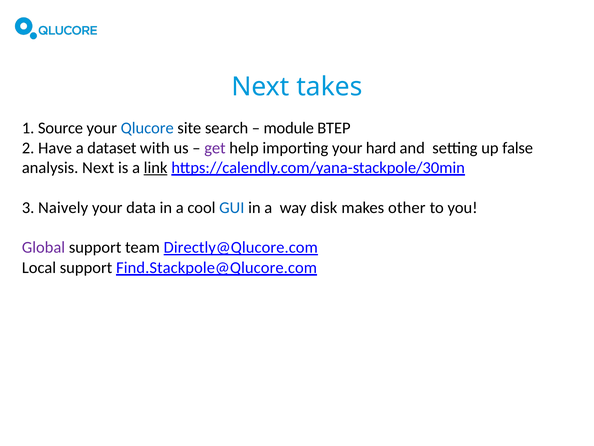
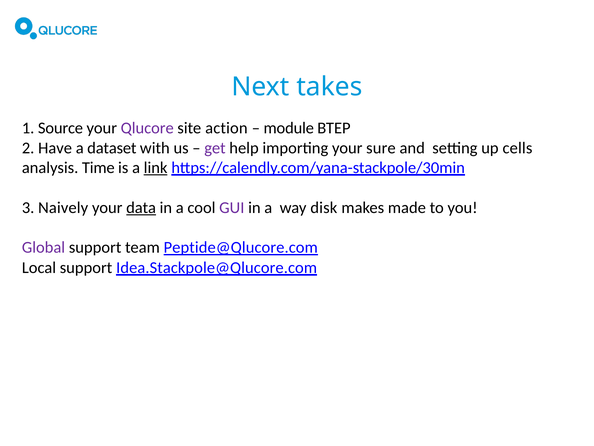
Qlucore colour: blue -> purple
search: search -> action
hard: hard -> sure
false: false -> cells
analysis Next: Next -> Time
data underline: none -> present
GUI colour: blue -> purple
other: other -> made
Directly@Qlucore.com: Directly@Qlucore.com -> Peptide@Qlucore.com
Find.Stackpole@Qlucore.com: Find.Stackpole@Qlucore.com -> Idea.Stackpole@Qlucore.com
